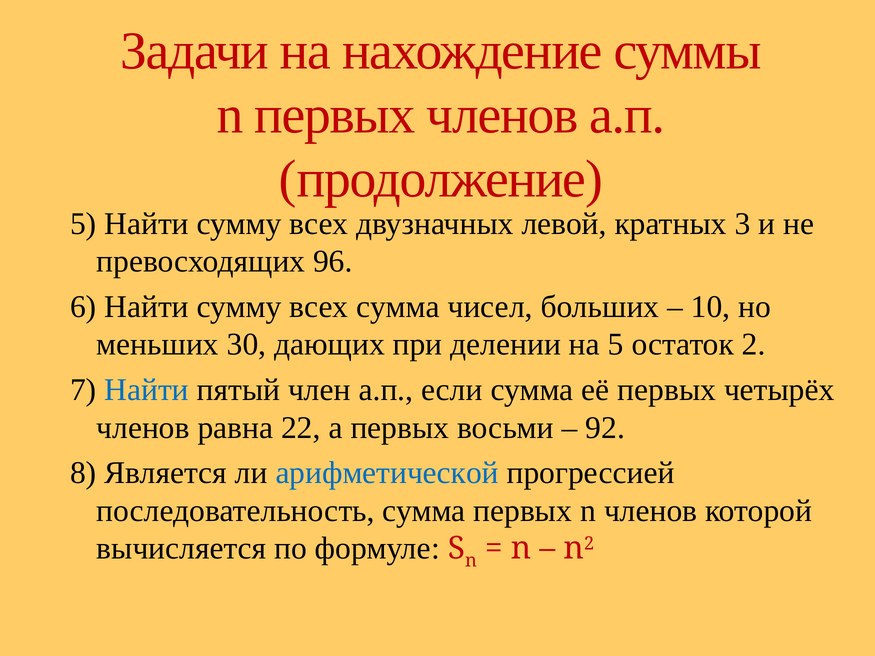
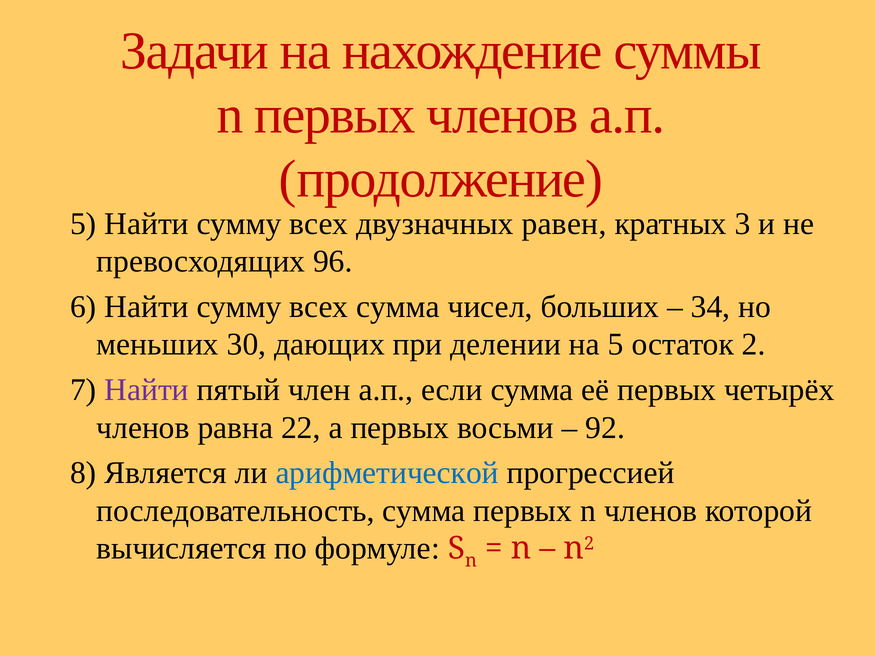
левой: левой -> равен
10: 10 -> 34
Найти at (147, 390) colour: blue -> purple
